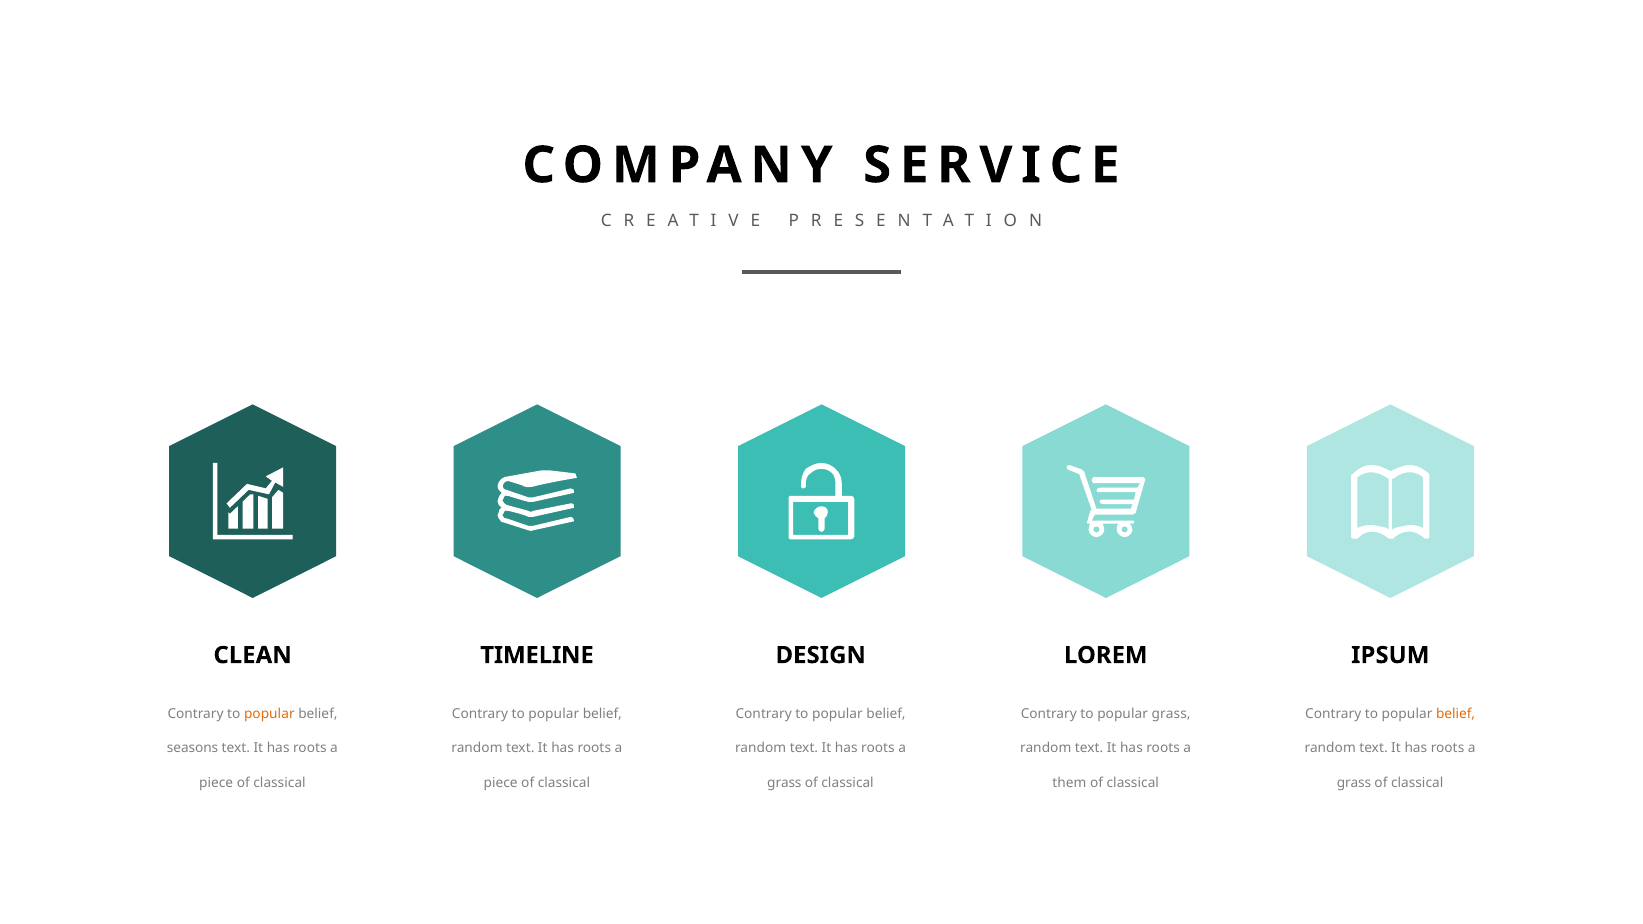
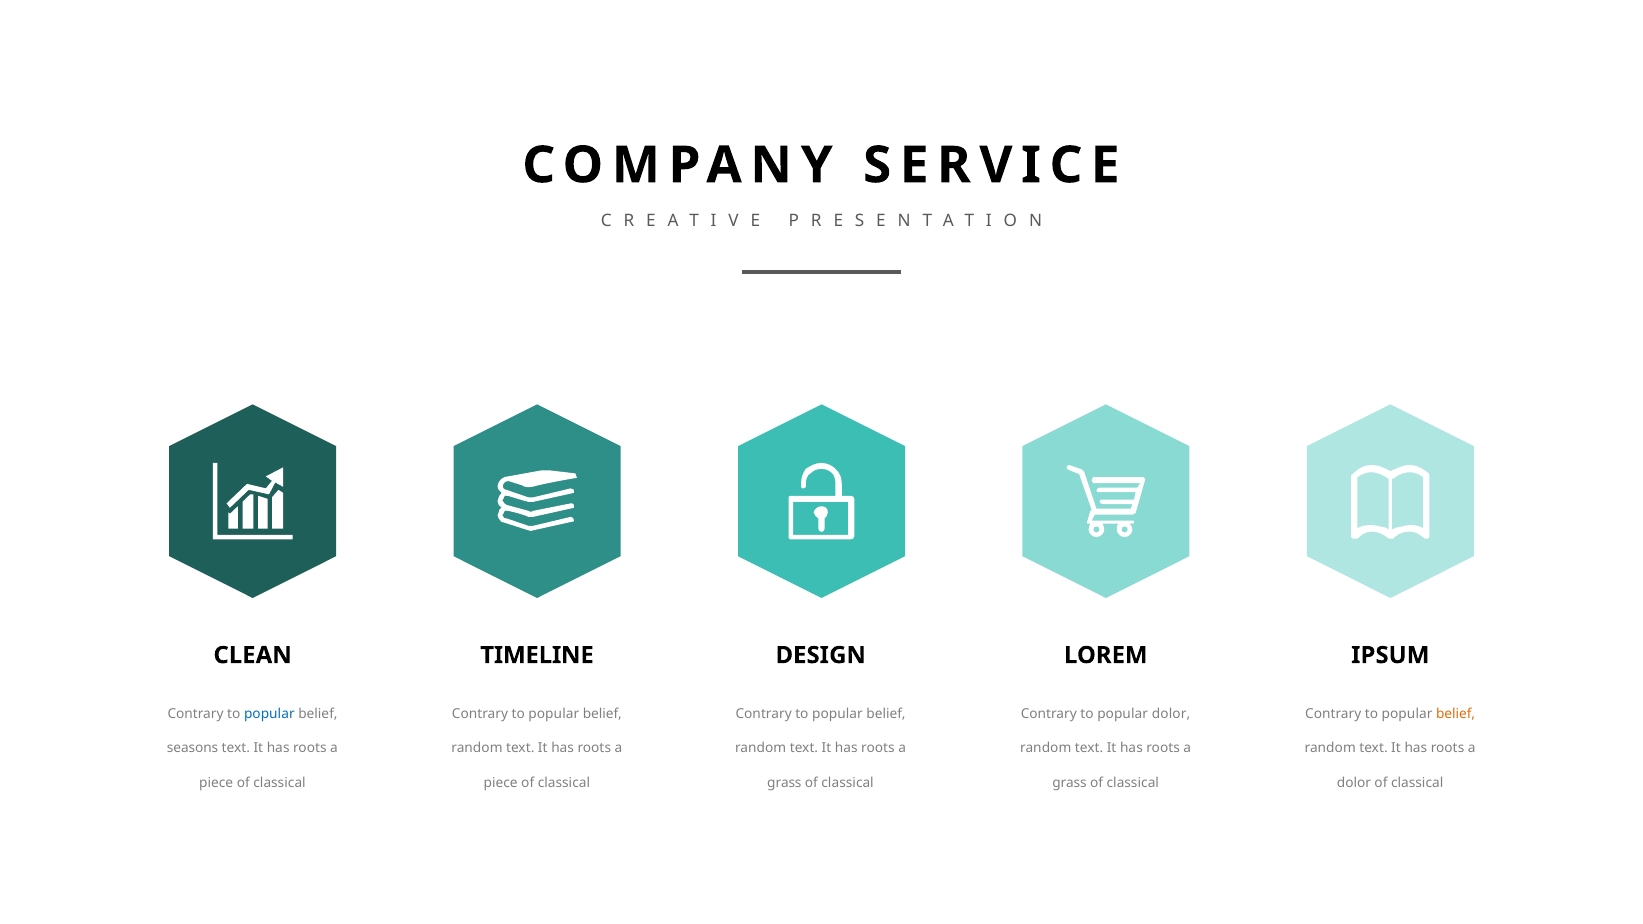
popular at (269, 714) colour: orange -> blue
popular grass: grass -> dolor
them at (1069, 783): them -> grass
grass at (1354, 783): grass -> dolor
